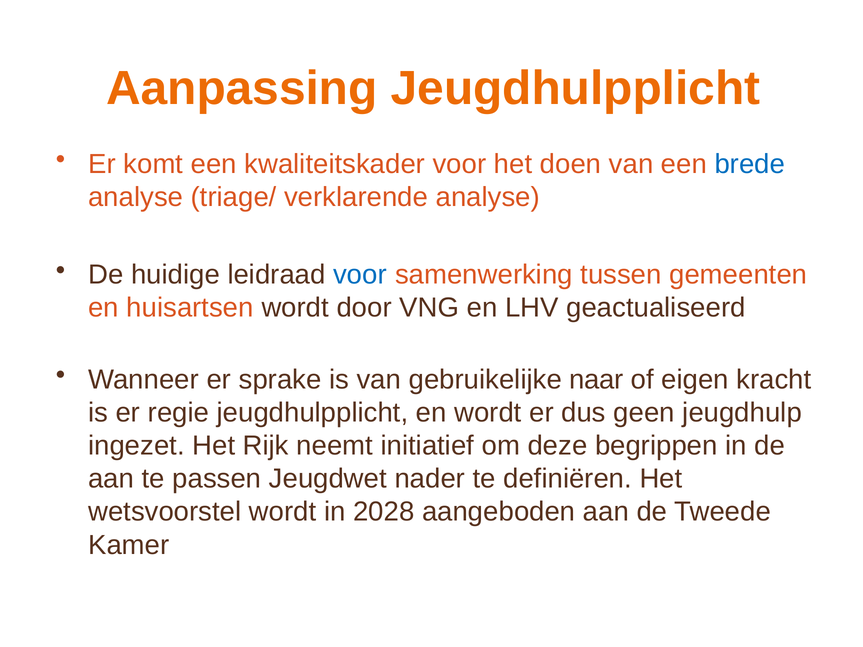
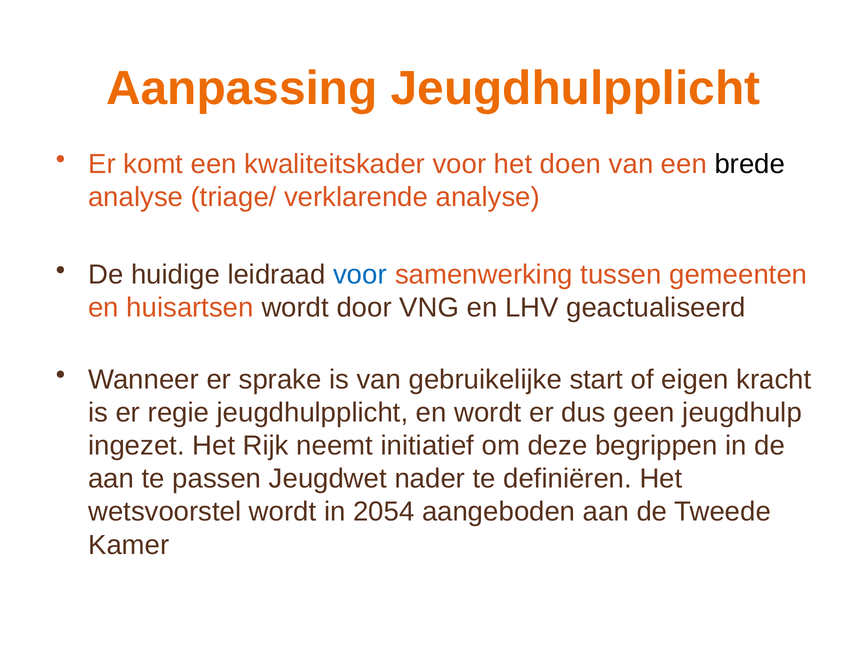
brede colour: blue -> black
naar: naar -> start
2028: 2028 -> 2054
